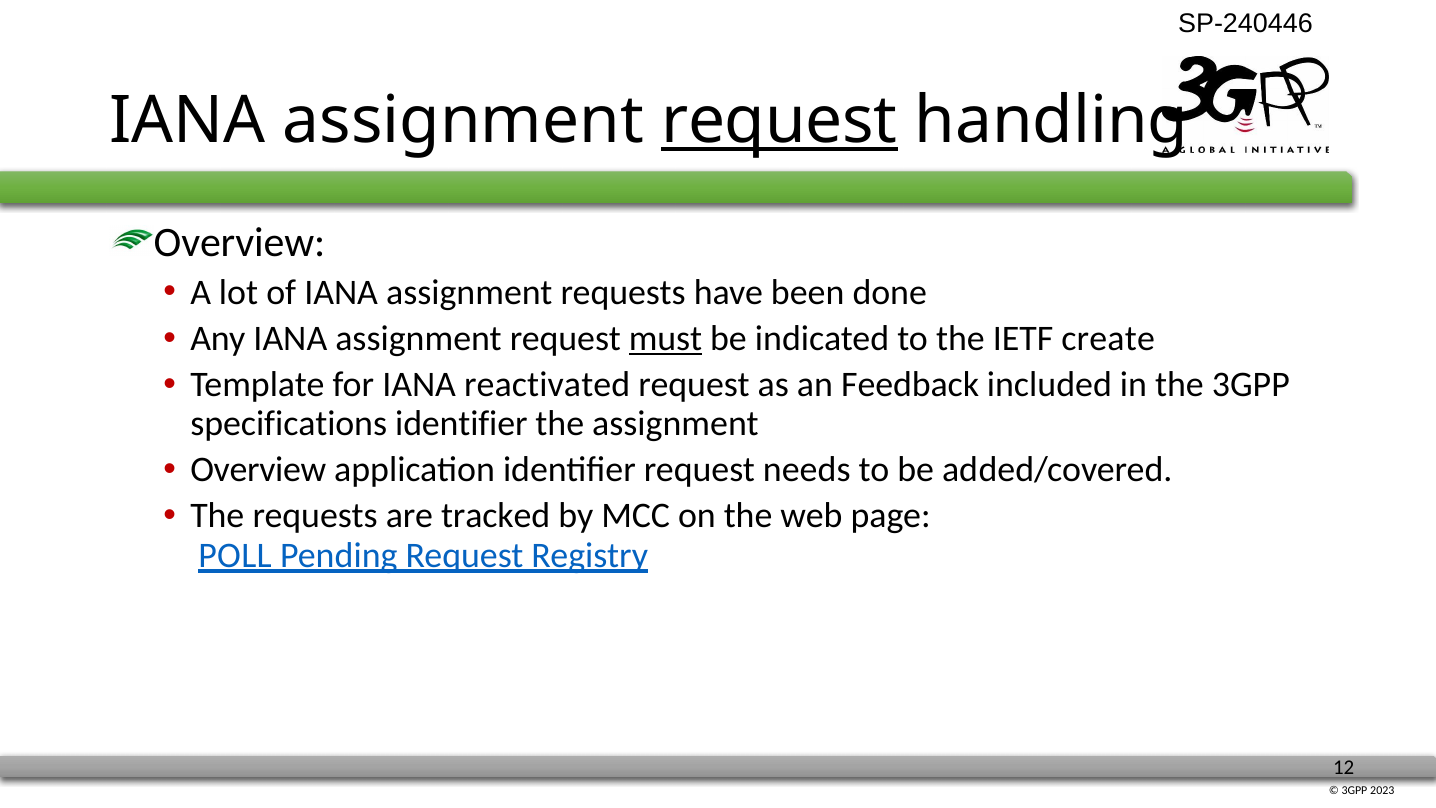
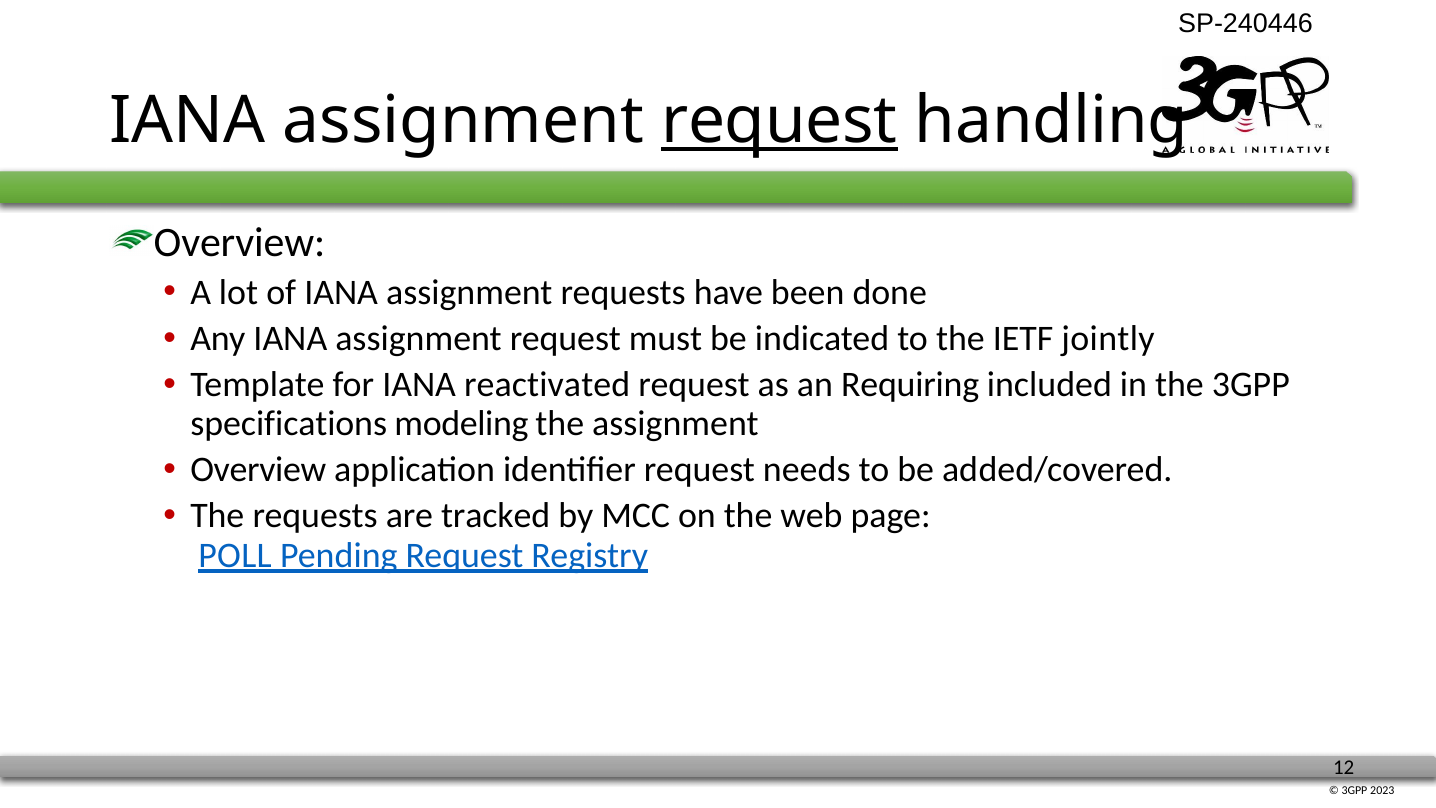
must underline: present -> none
create: create -> jointly
Feedback: Feedback -> Requiring
specifications identifier: identifier -> modeling
